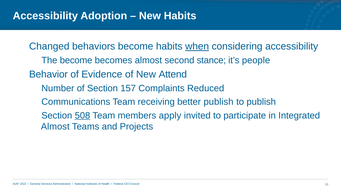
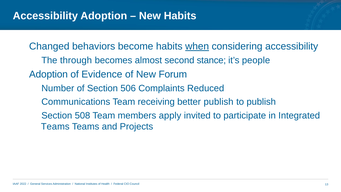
The become: become -> through
Behavior at (48, 74): Behavior -> Adoption
Attend: Attend -> Forum
157: 157 -> 506
508 underline: present -> none
Almost at (55, 126): Almost -> Teams
